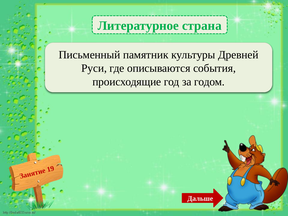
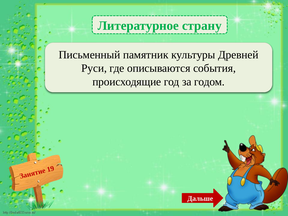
страна: страна -> страну
